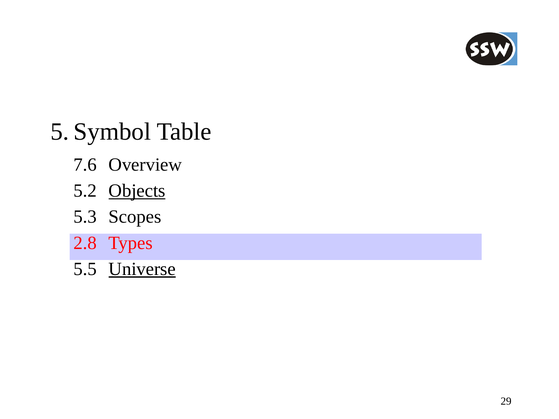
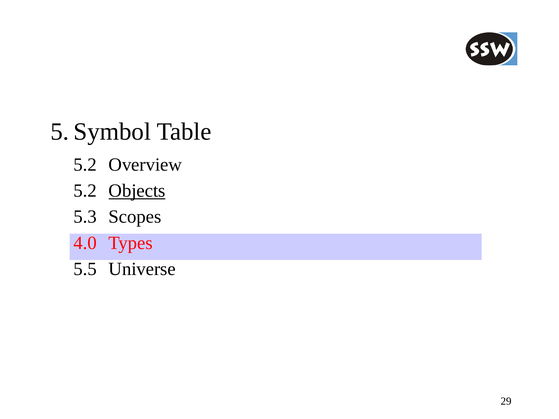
7.6 at (85, 165): 7.6 -> 5.2
2.8: 2.8 -> 4.0
Universe underline: present -> none
